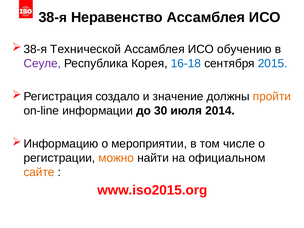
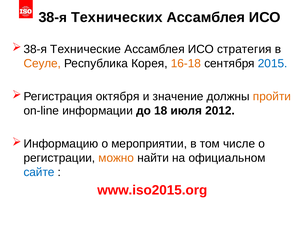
Неравенство: Неравенство -> Технических
Технической: Технической -> Технические
обучению: обучению -> стратегия
Сеуле colour: purple -> orange
16-18 colour: blue -> orange
создало: создало -> октября
30: 30 -> 18
2014: 2014 -> 2012
сайте colour: orange -> blue
